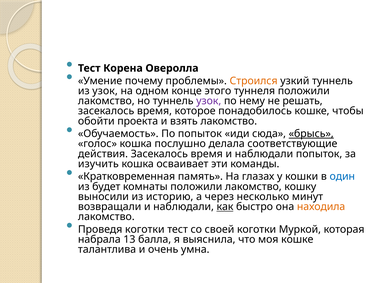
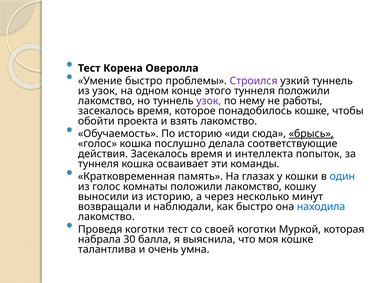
Умение почему: почему -> быстро
Строился colour: orange -> purple
решать: решать -> работы
По попыток: попыток -> историю
время и наблюдали: наблюдали -> интеллекта
изучить at (98, 164): изучить -> туннеля
из будет: будет -> голос
как underline: present -> none
находила colour: orange -> blue
13: 13 -> 30
